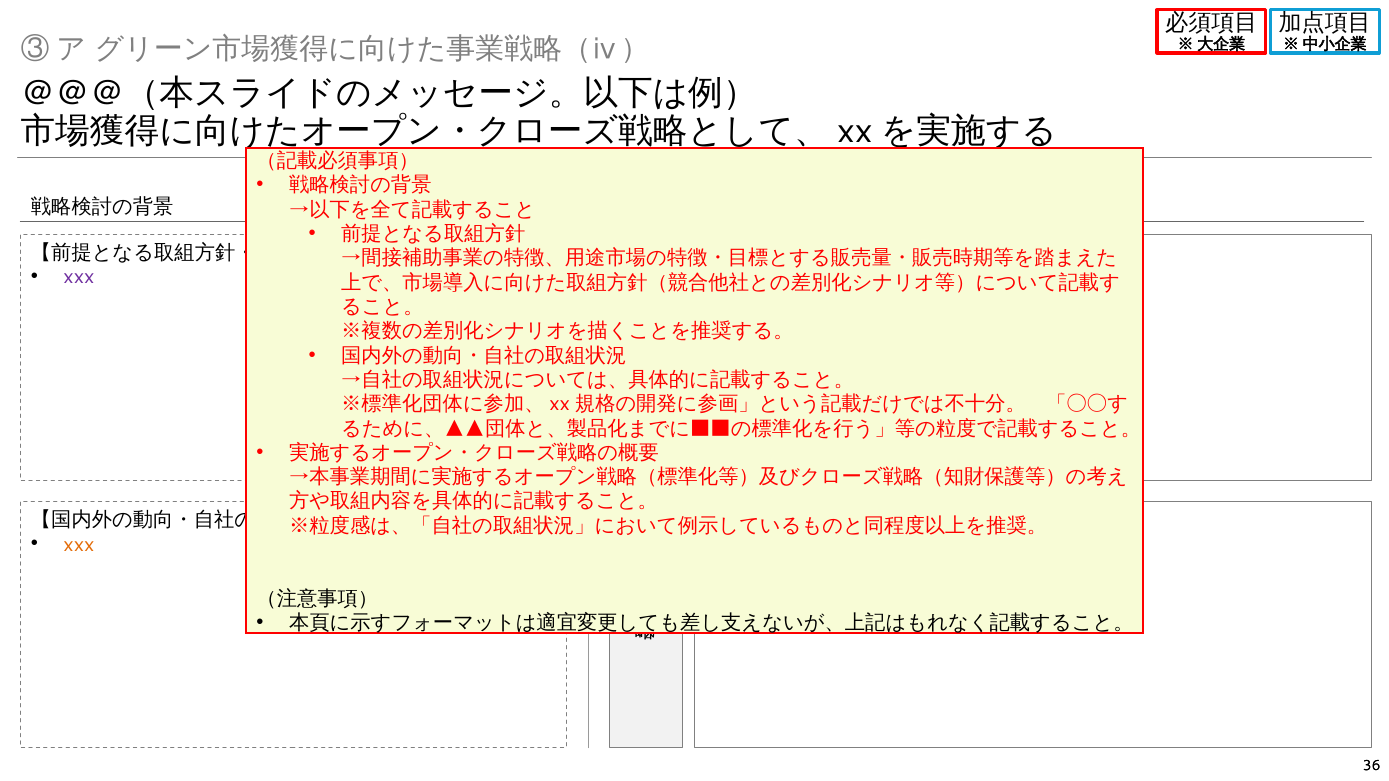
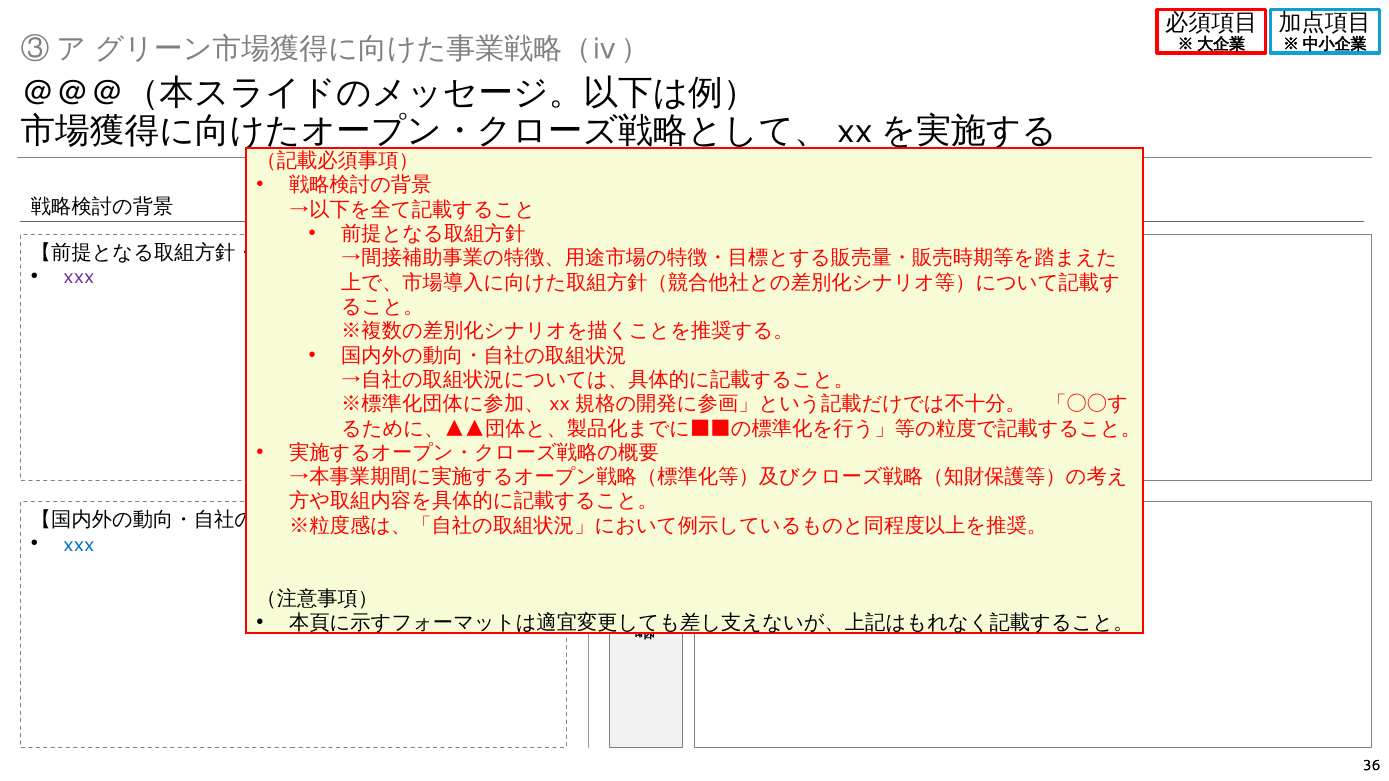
xxx at (79, 545) colour: orange -> blue
